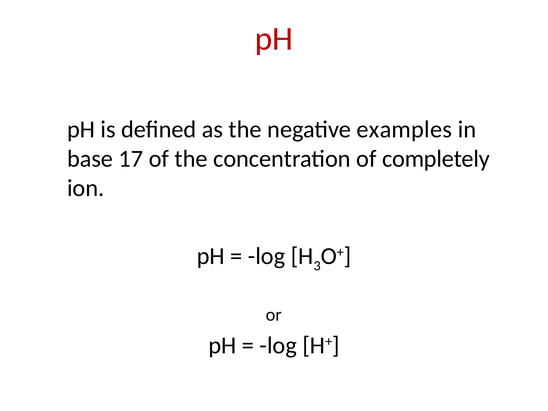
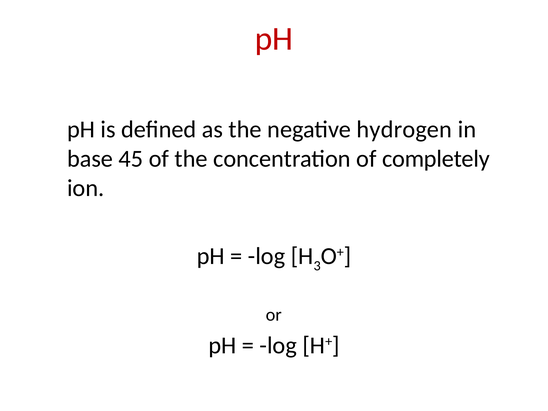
examples: examples -> hydrogen
17: 17 -> 45
